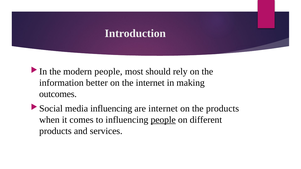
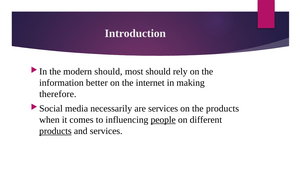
modern people: people -> should
outcomes: outcomes -> therefore
media influencing: influencing -> necessarily
are internet: internet -> services
products at (55, 131) underline: none -> present
